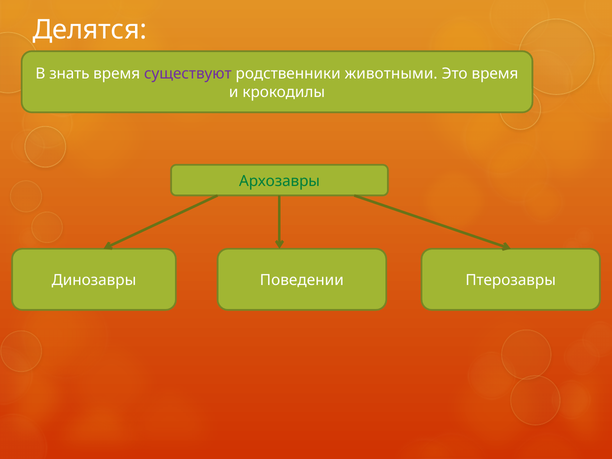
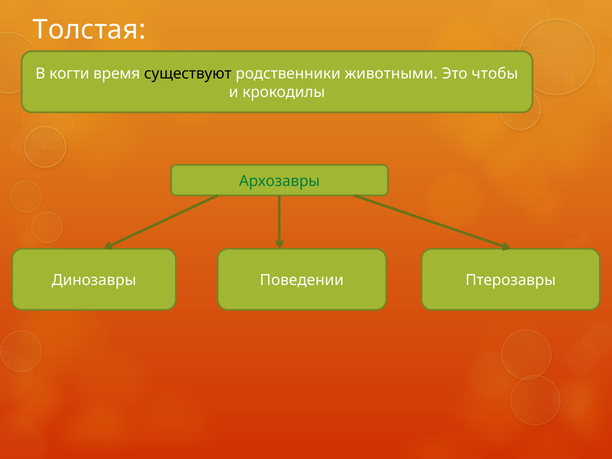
Делятся: Делятся -> Толстая
знать: знать -> когти
существуют colour: purple -> black
Это время: время -> чтобы
